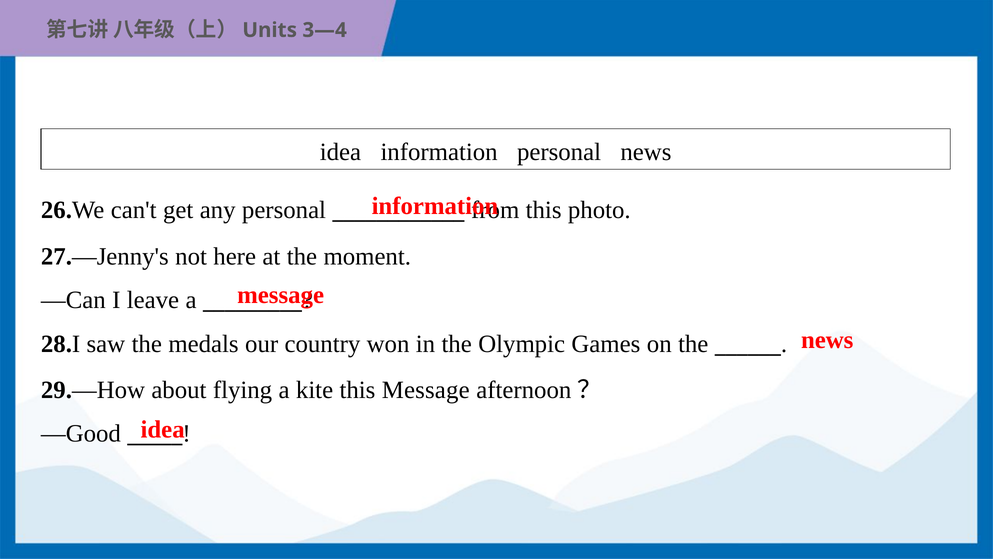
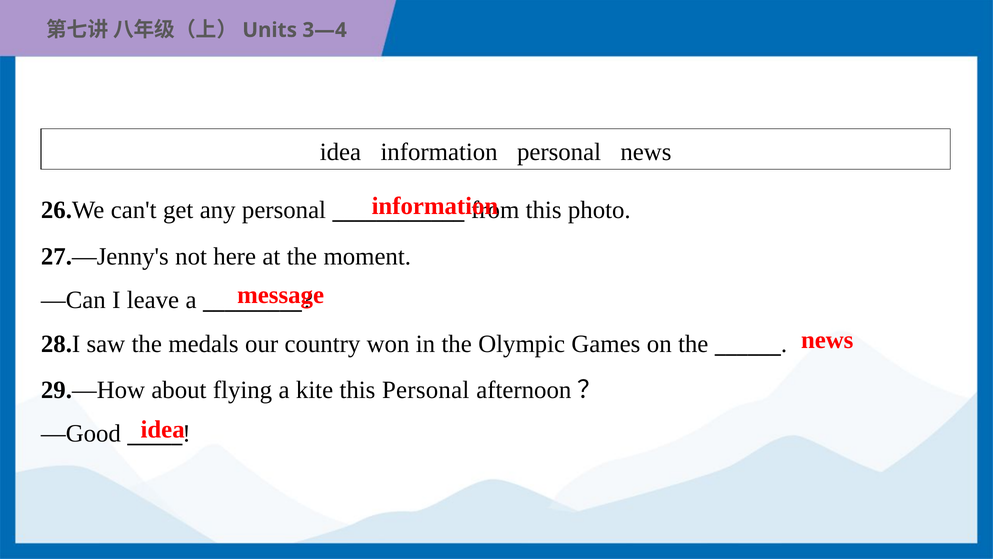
this Message: Message -> Personal
